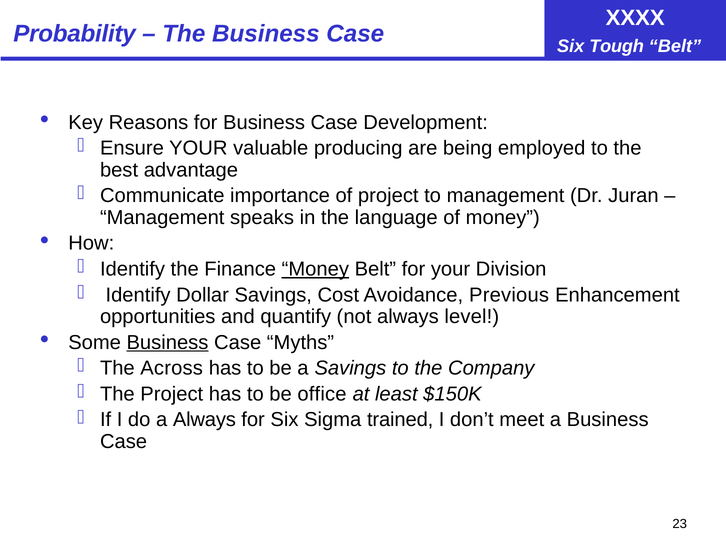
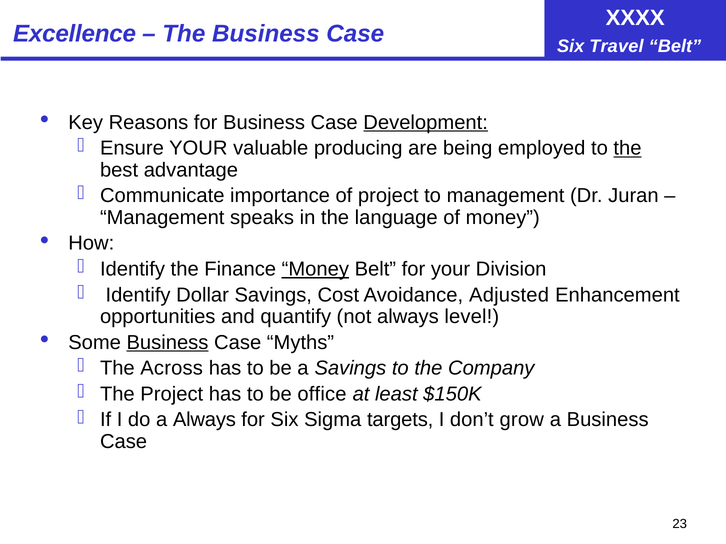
Probability: Probability -> Excellence
Tough: Tough -> Travel
Development underline: none -> present
the at (627, 148) underline: none -> present
Previous: Previous -> Adjusted
trained: trained -> targets
meet: meet -> grow
